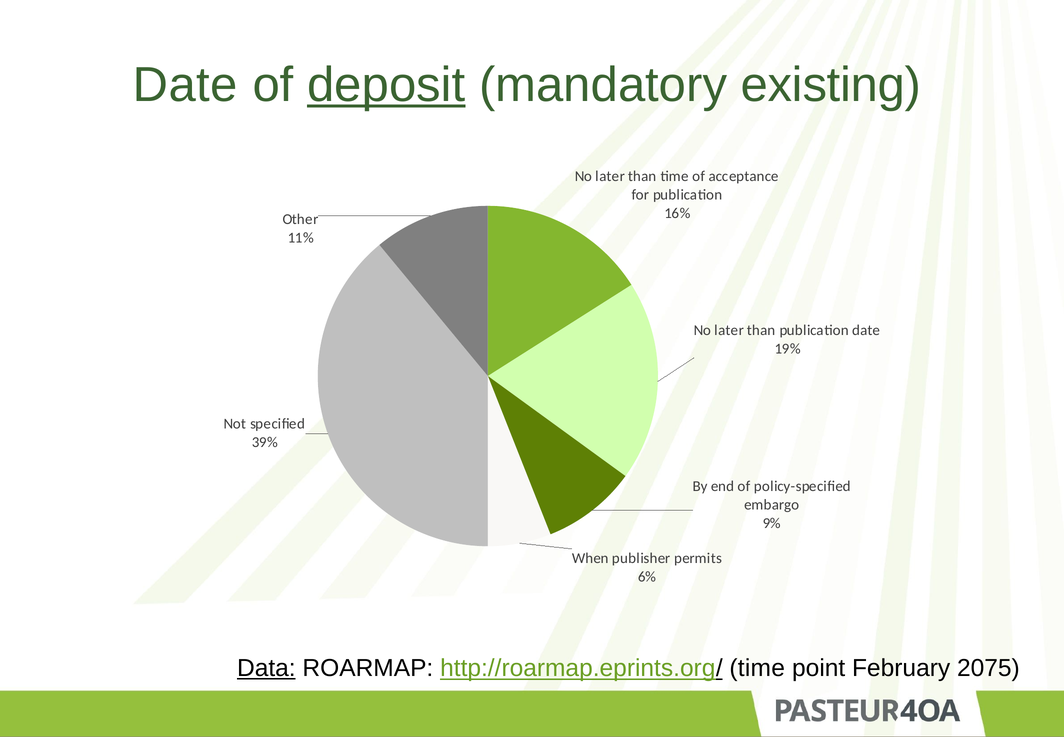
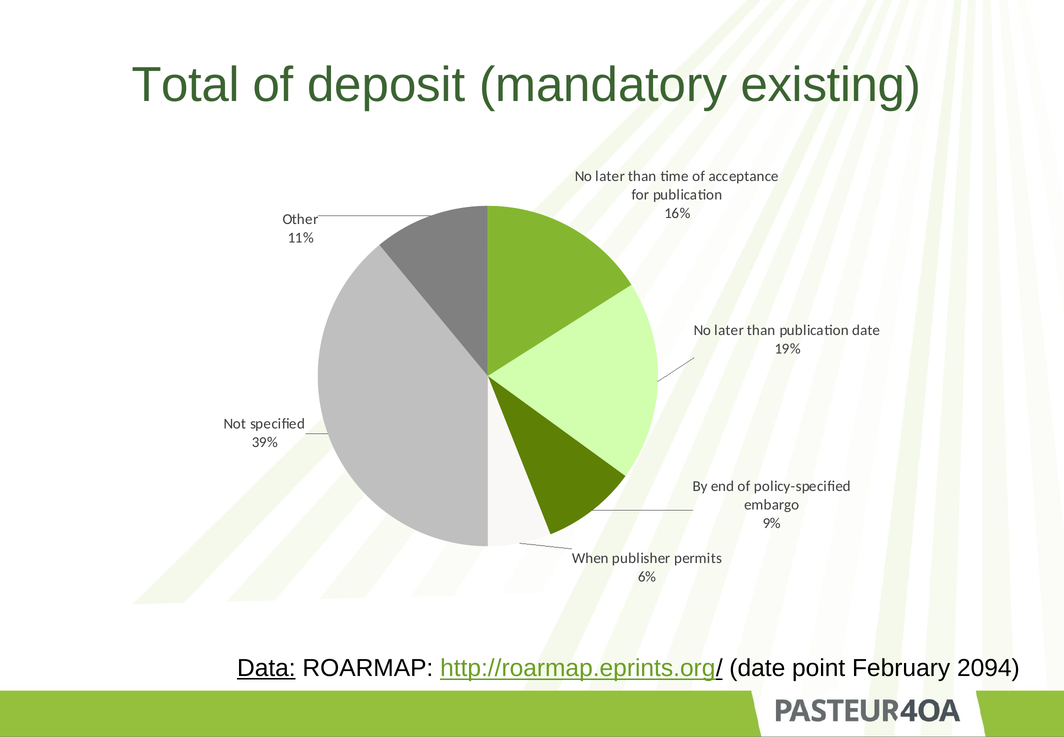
Date at (185, 85): Date -> Total
deposit underline: present -> none
http://roarmap.eprints.org/ time: time -> date
2075: 2075 -> 2094
